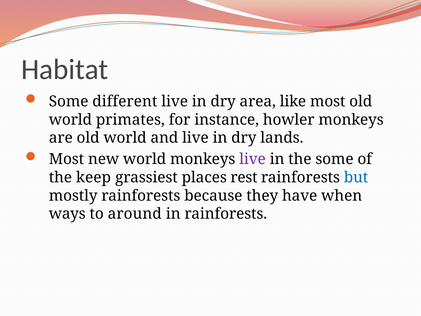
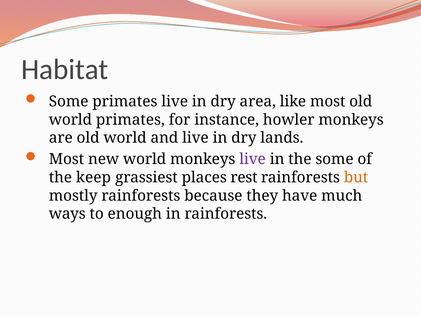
Some different: different -> primates
but colour: blue -> orange
when: when -> much
around: around -> enough
